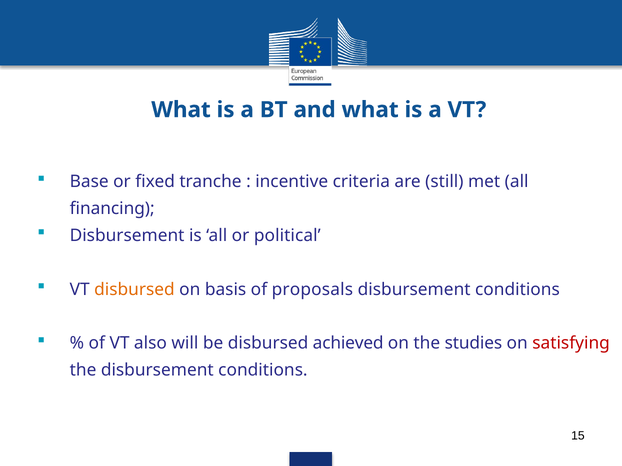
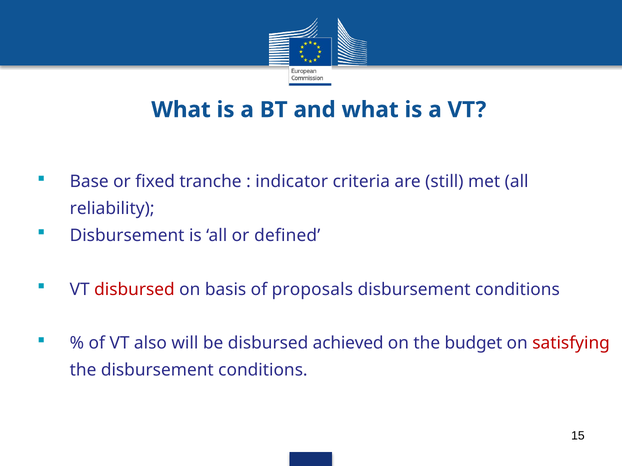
incentive: incentive -> indicator
financing: financing -> reliability
political: political -> defined
disbursed at (134, 290) colour: orange -> red
studies: studies -> budget
